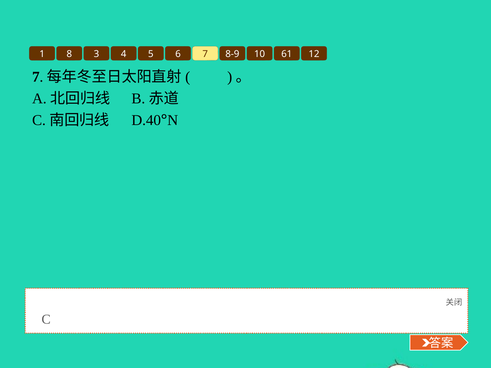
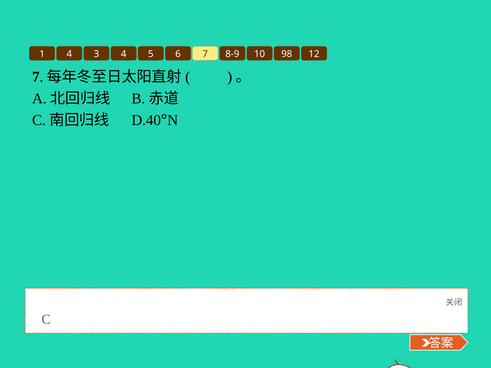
1 8: 8 -> 4
61: 61 -> 98
